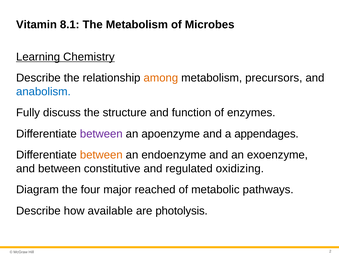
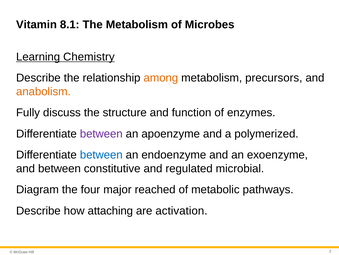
anabolism colour: blue -> orange
appendages: appendages -> polymerized
between at (101, 155) colour: orange -> blue
oxidizing: oxidizing -> microbial
available: available -> attaching
photolysis: photolysis -> activation
